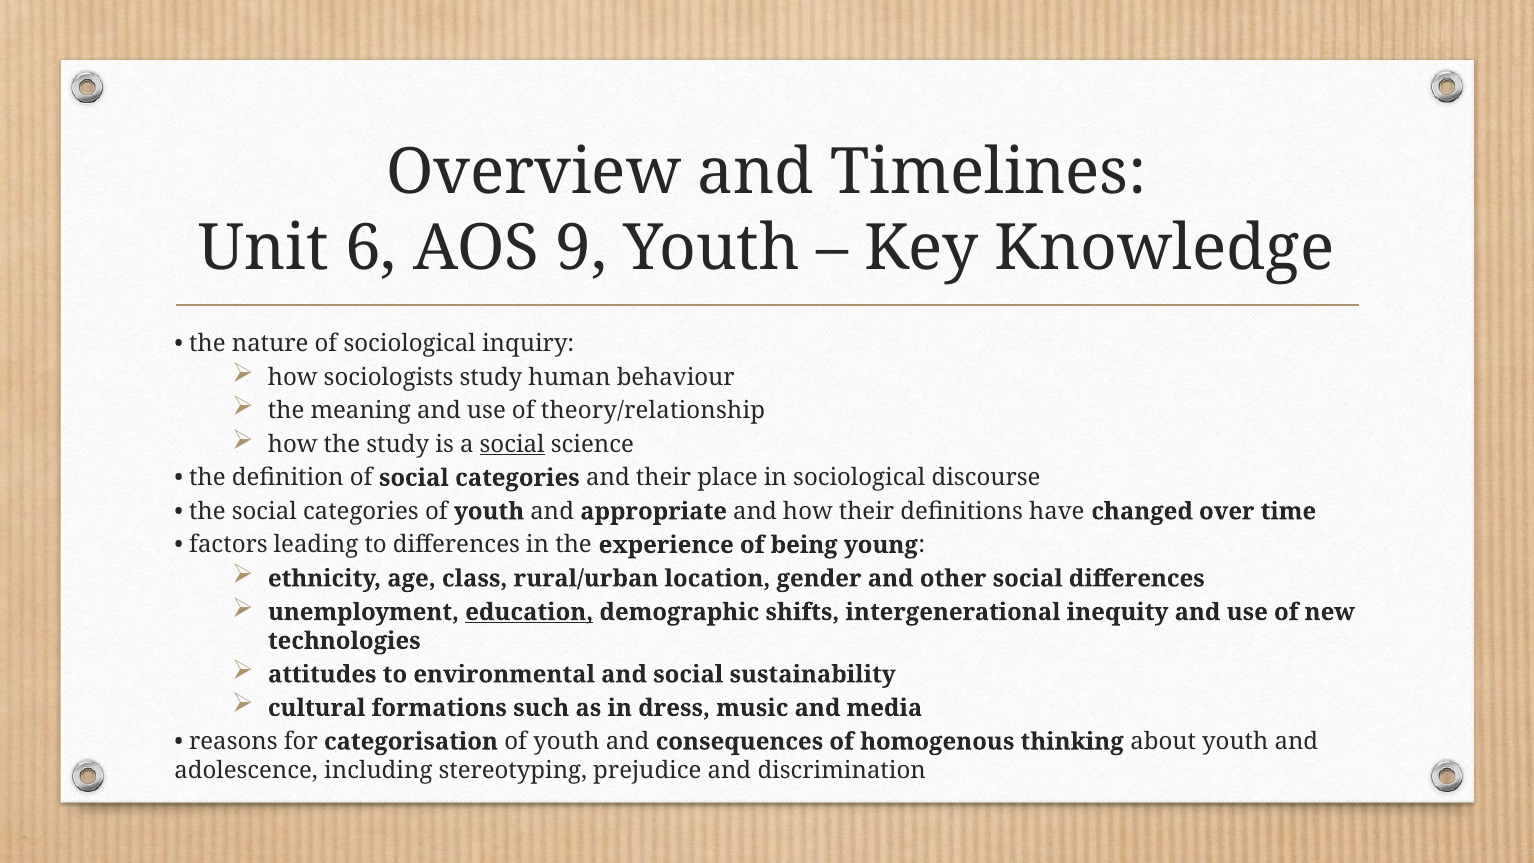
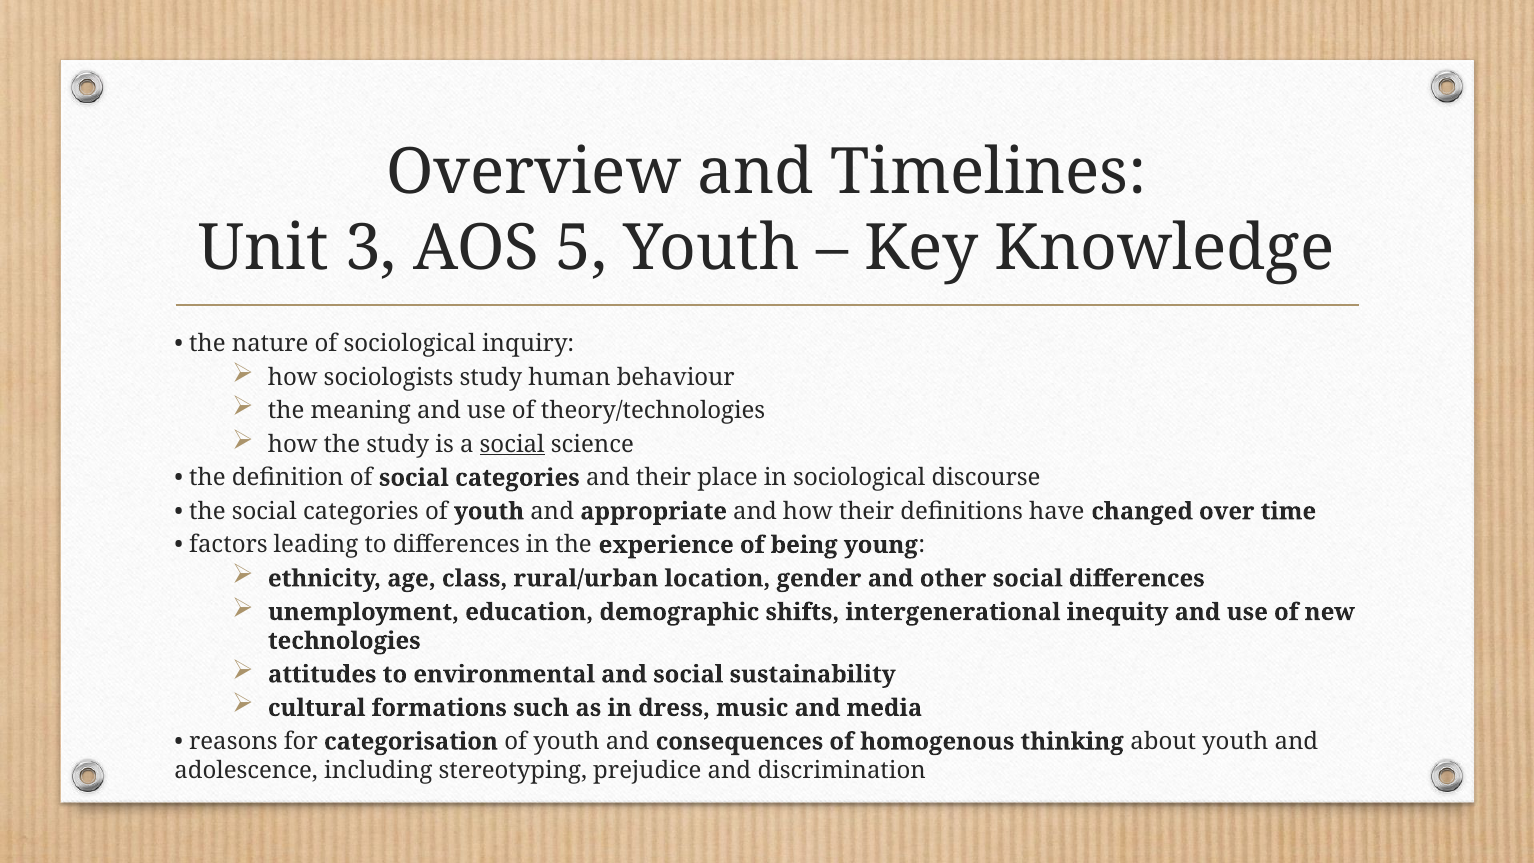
6: 6 -> 3
9: 9 -> 5
theory/relationship: theory/relationship -> theory/technologies
education underline: present -> none
